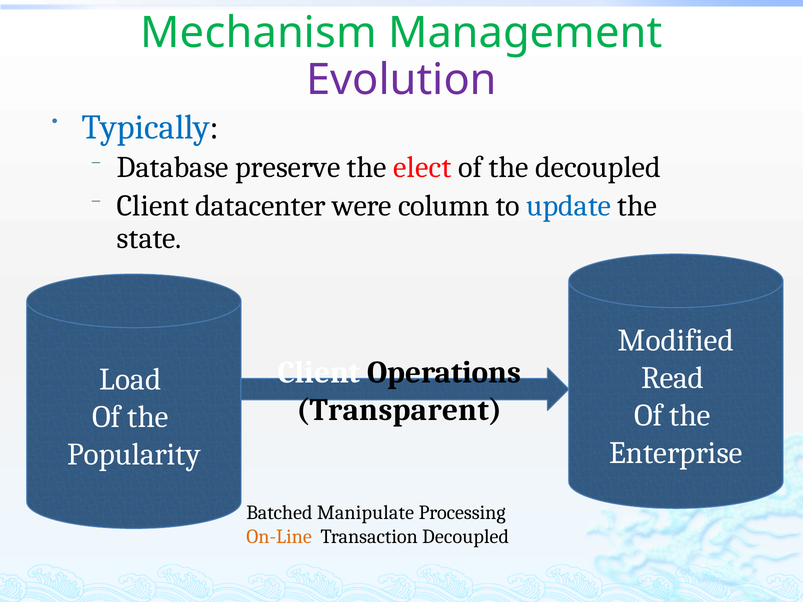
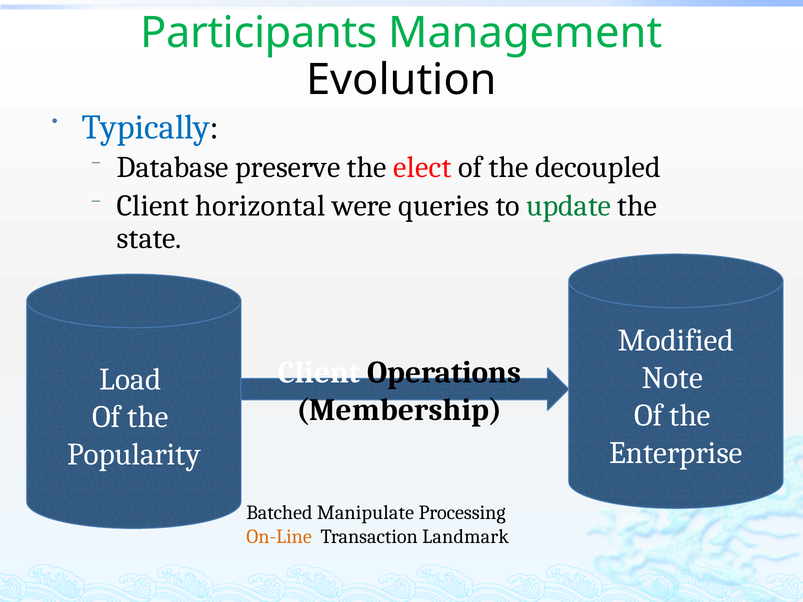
Mechanism: Mechanism -> Participants
Evolution colour: purple -> black
datacenter: datacenter -> horizontal
column: column -> queries
update colour: blue -> green
Read: Read -> Note
Transparent: Transparent -> Membership
Transaction Decoupled: Decoupled -> Landmark
